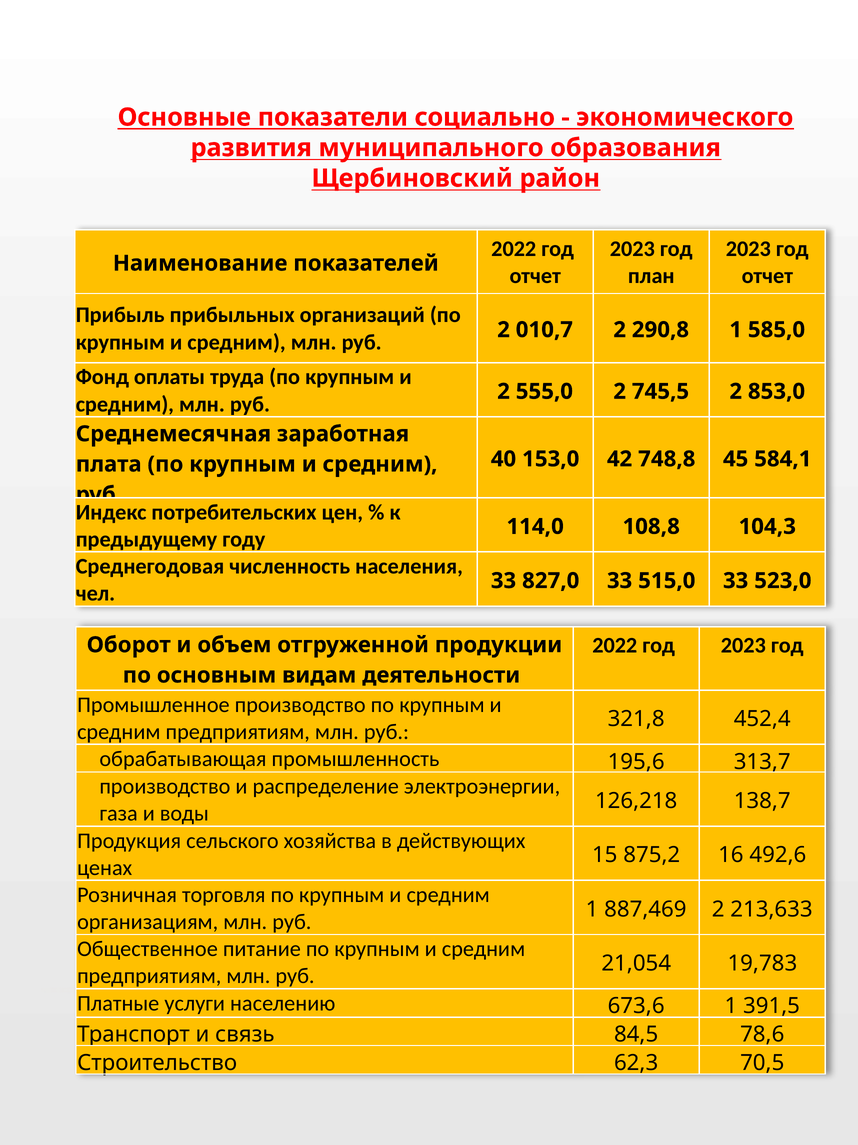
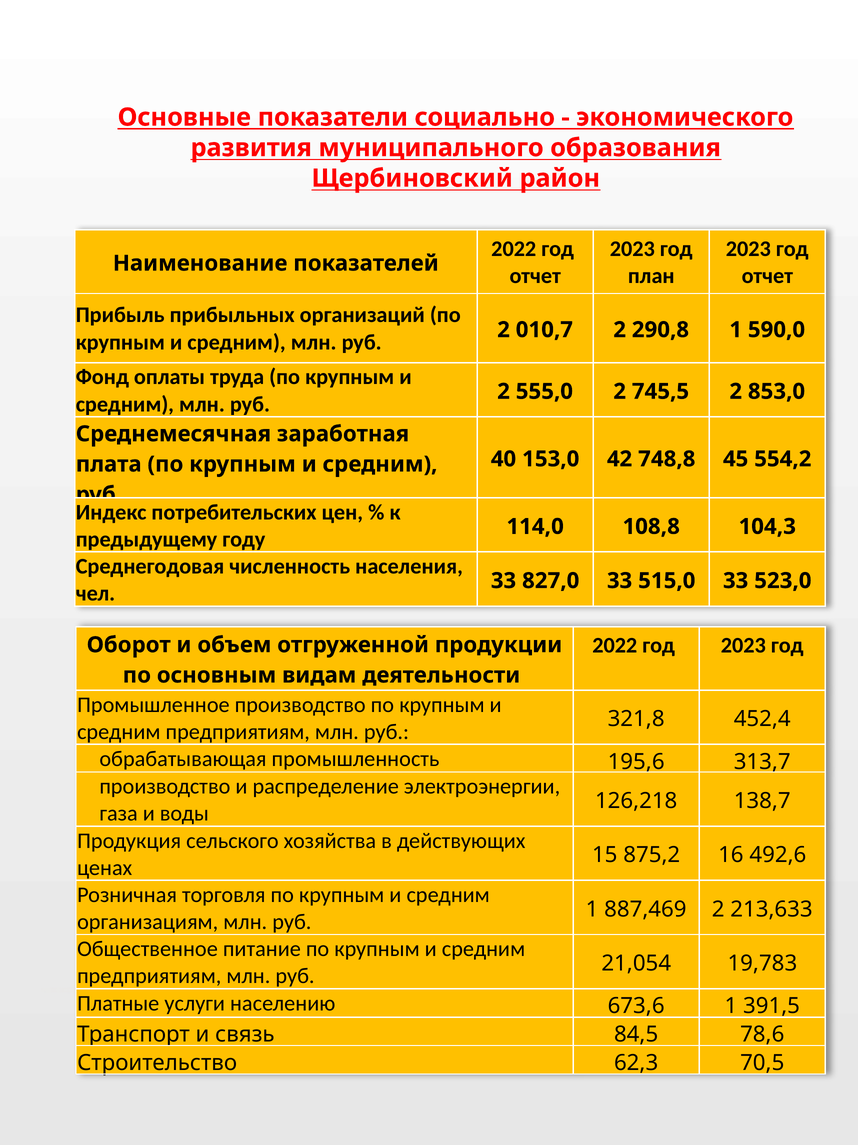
585,0: 585,0 -> 590,0
584,1: 584,1 -> 554,2
